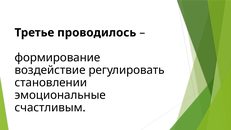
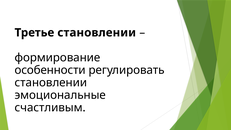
Третье проводилось: проводилось -> становлении
воздействие: воздействие -> особенности
